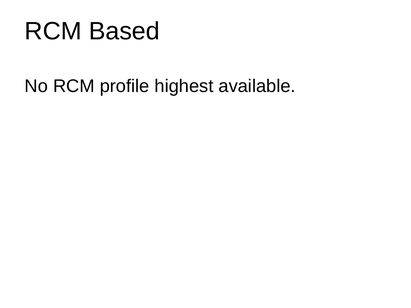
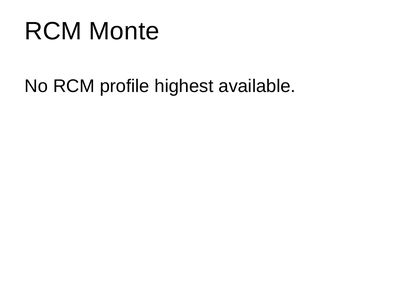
Based: Based -> Monte
